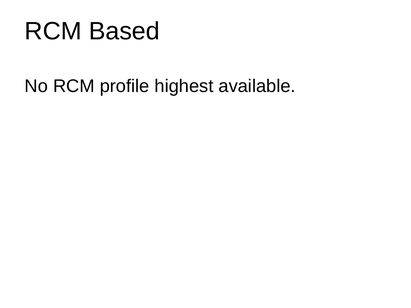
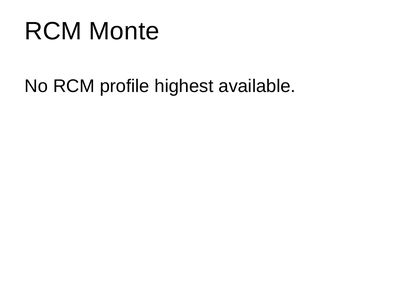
Based: Based -> Monte
